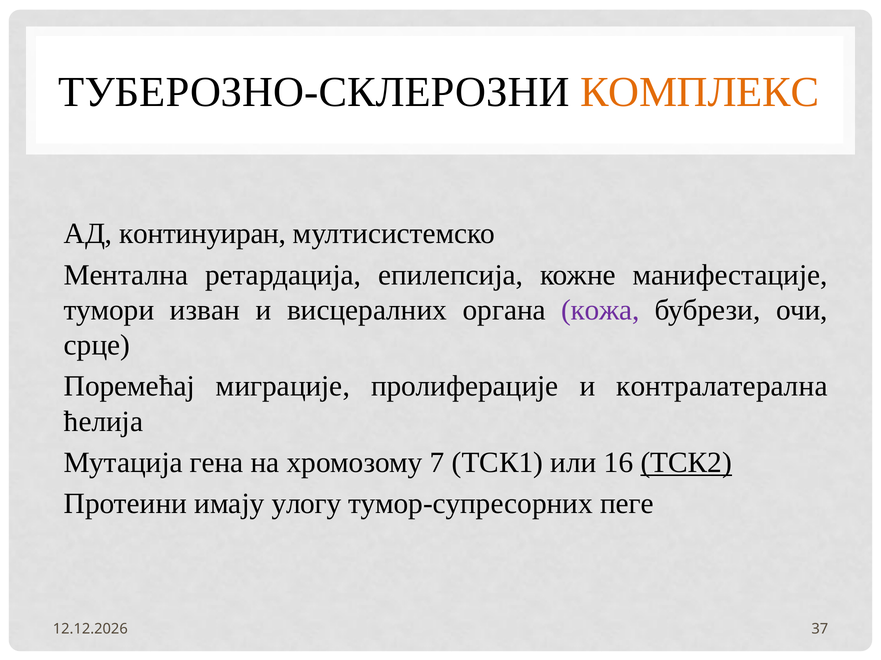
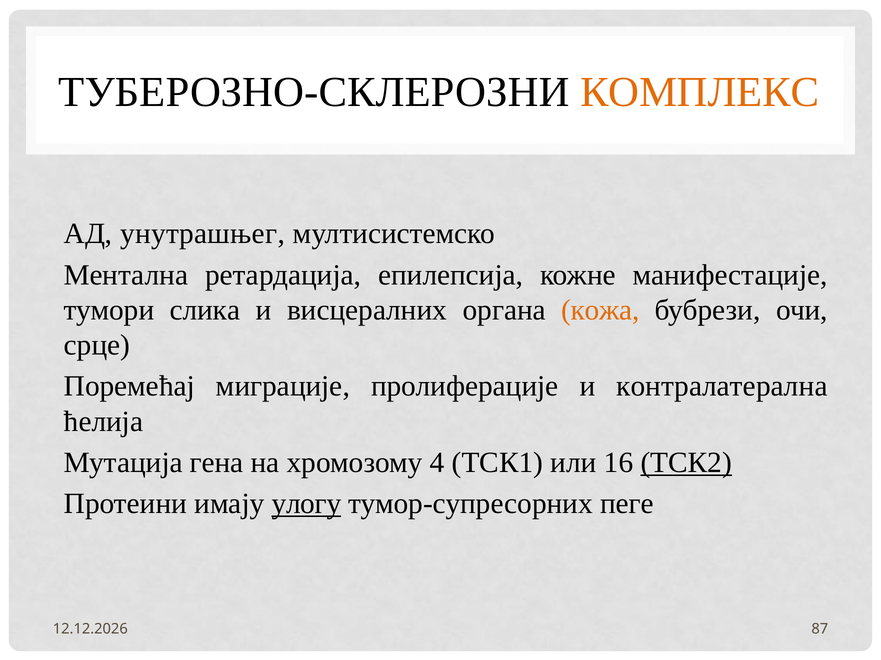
континуиран: континуиран -> унутрашњег
изван: изван -> слика
кожа colour: purple -> orange
7: 7 -> 4
улогу underline: none -> present
37: 37 -> 87
